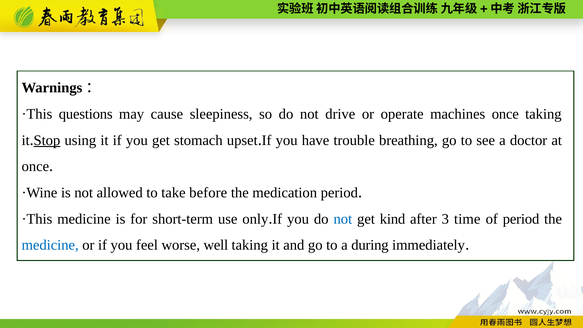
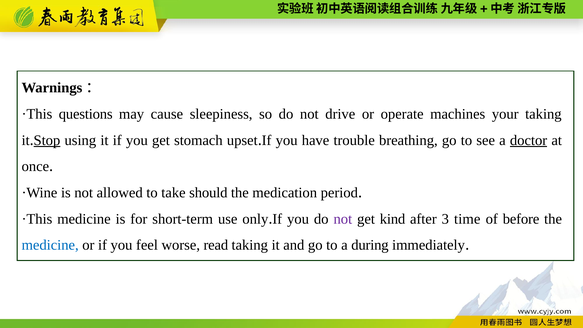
machines once: once -> your
doctor underline: none -> present
before: before -> should
not at (343, 219) colour: blue -> purple
of period: period -> before
well: well -> read
